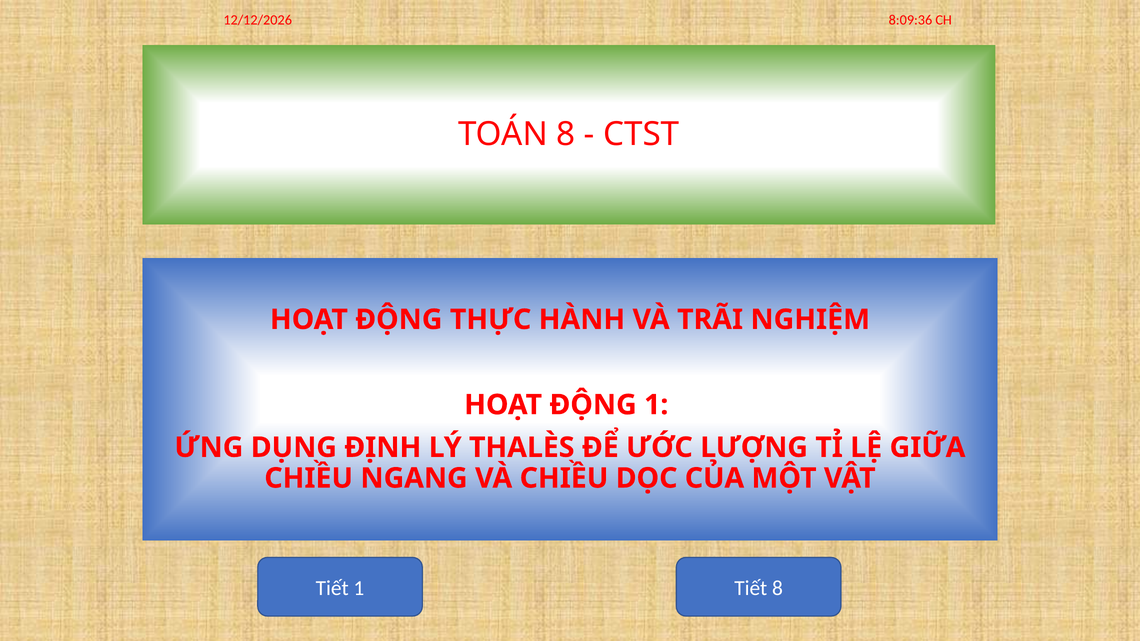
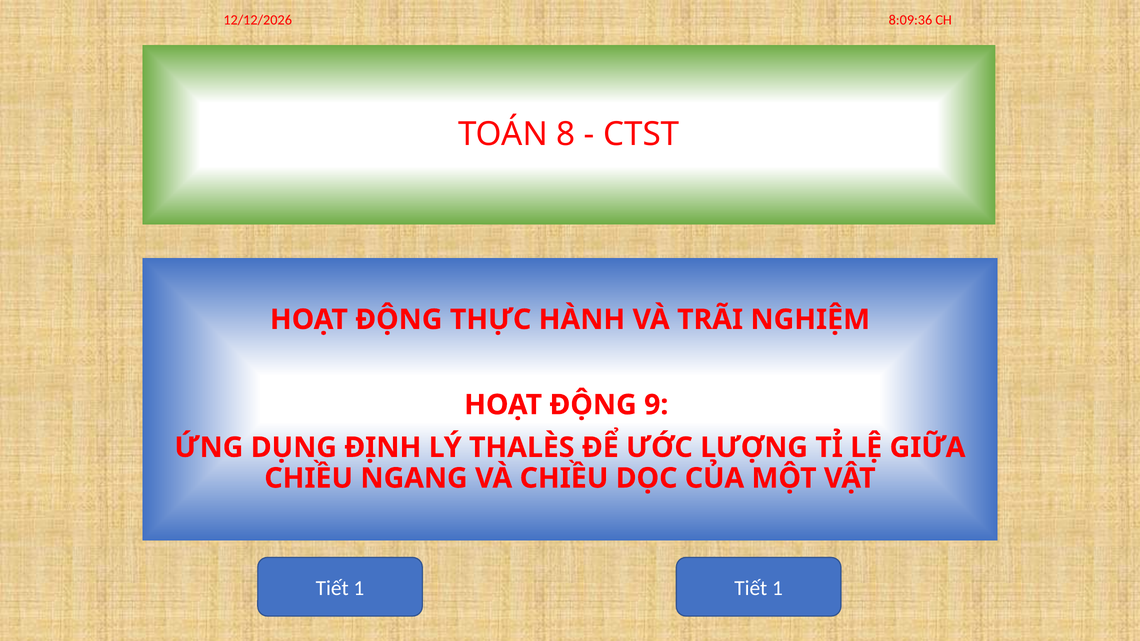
ĐỘNG 1: 1 -> 9
1 Tiết 8: 8 -> 1
